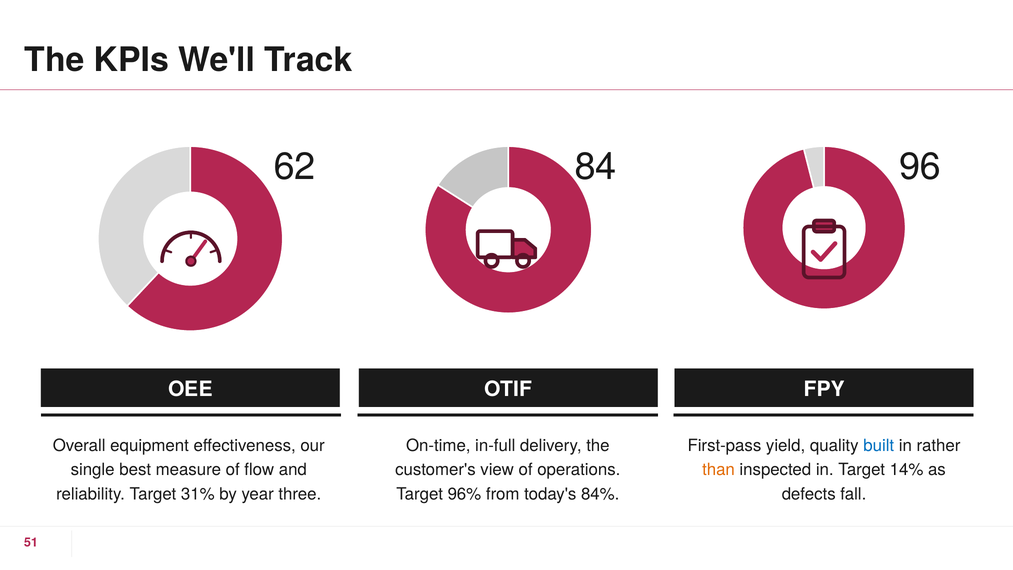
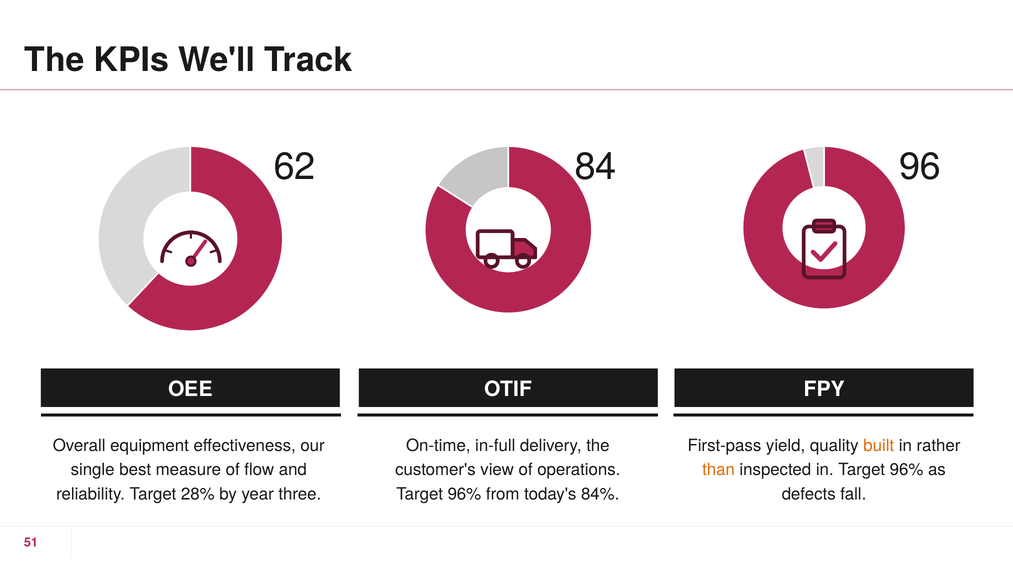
built colour: blue -> orange
in Target 14%: 14% -> 96%
31%: 31% -> 28%
